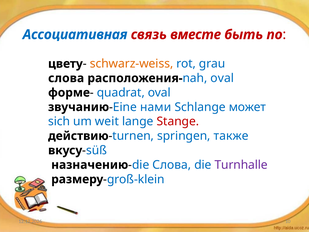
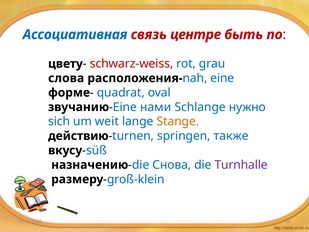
вместе: вместе -> центре
schwarz-weiss colour: orange -> red
oval at (222, 78): oval -> eine
может: может -> нужно
Stange colour: red -> orange
die Слова: Слова -> Снова
